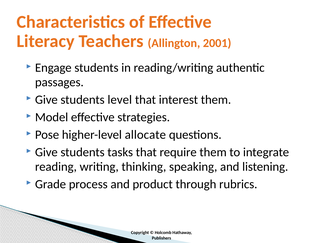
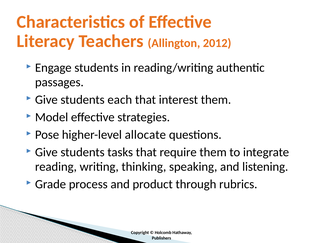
2001: 2001 -> 2012
level: level -> each
